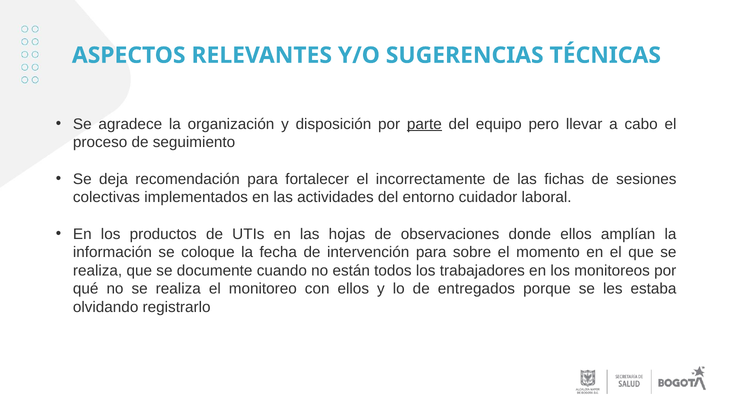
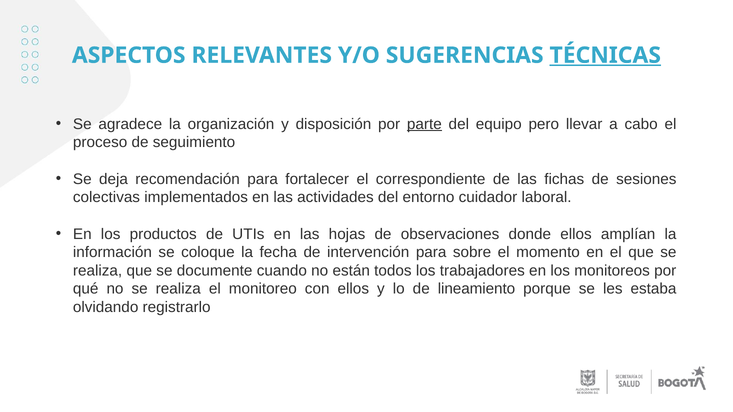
TÉCNICAS underline: none -> present
incorrectamente: incorrectamente -> correspondiente
entregados: entregados -> lineamiento
